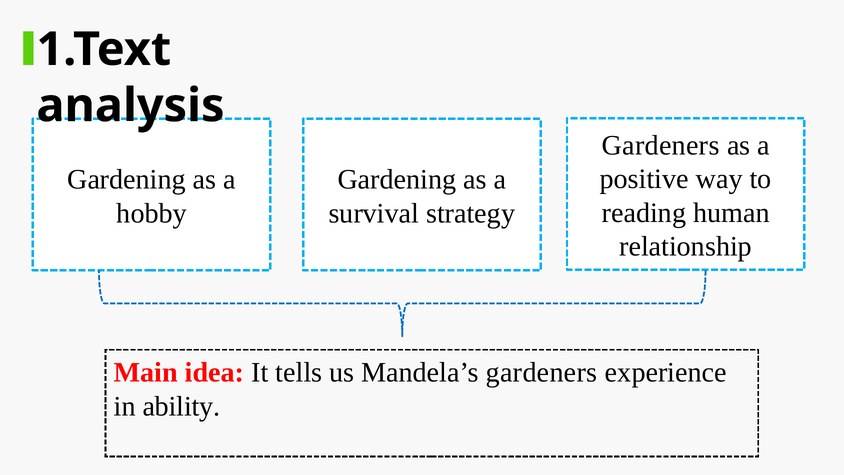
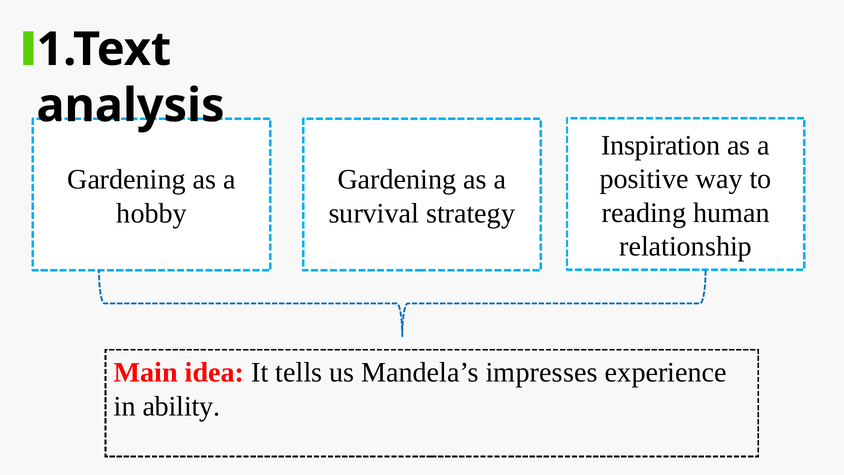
Gardeners at (661, 145): Gardeners -> Inspiration
Mandela’s gardeners: gardeners -> impresses
